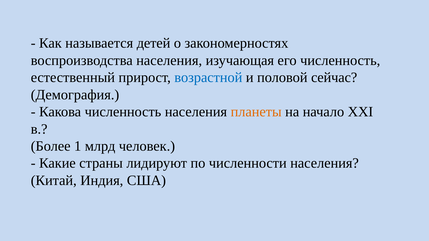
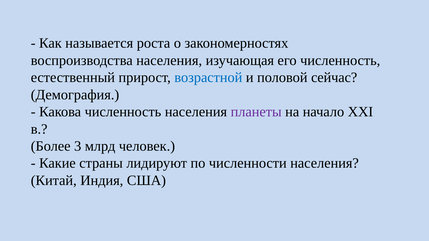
детей: детей -> роста
планеты colour: orange -> purple
1: 1 -> 3
